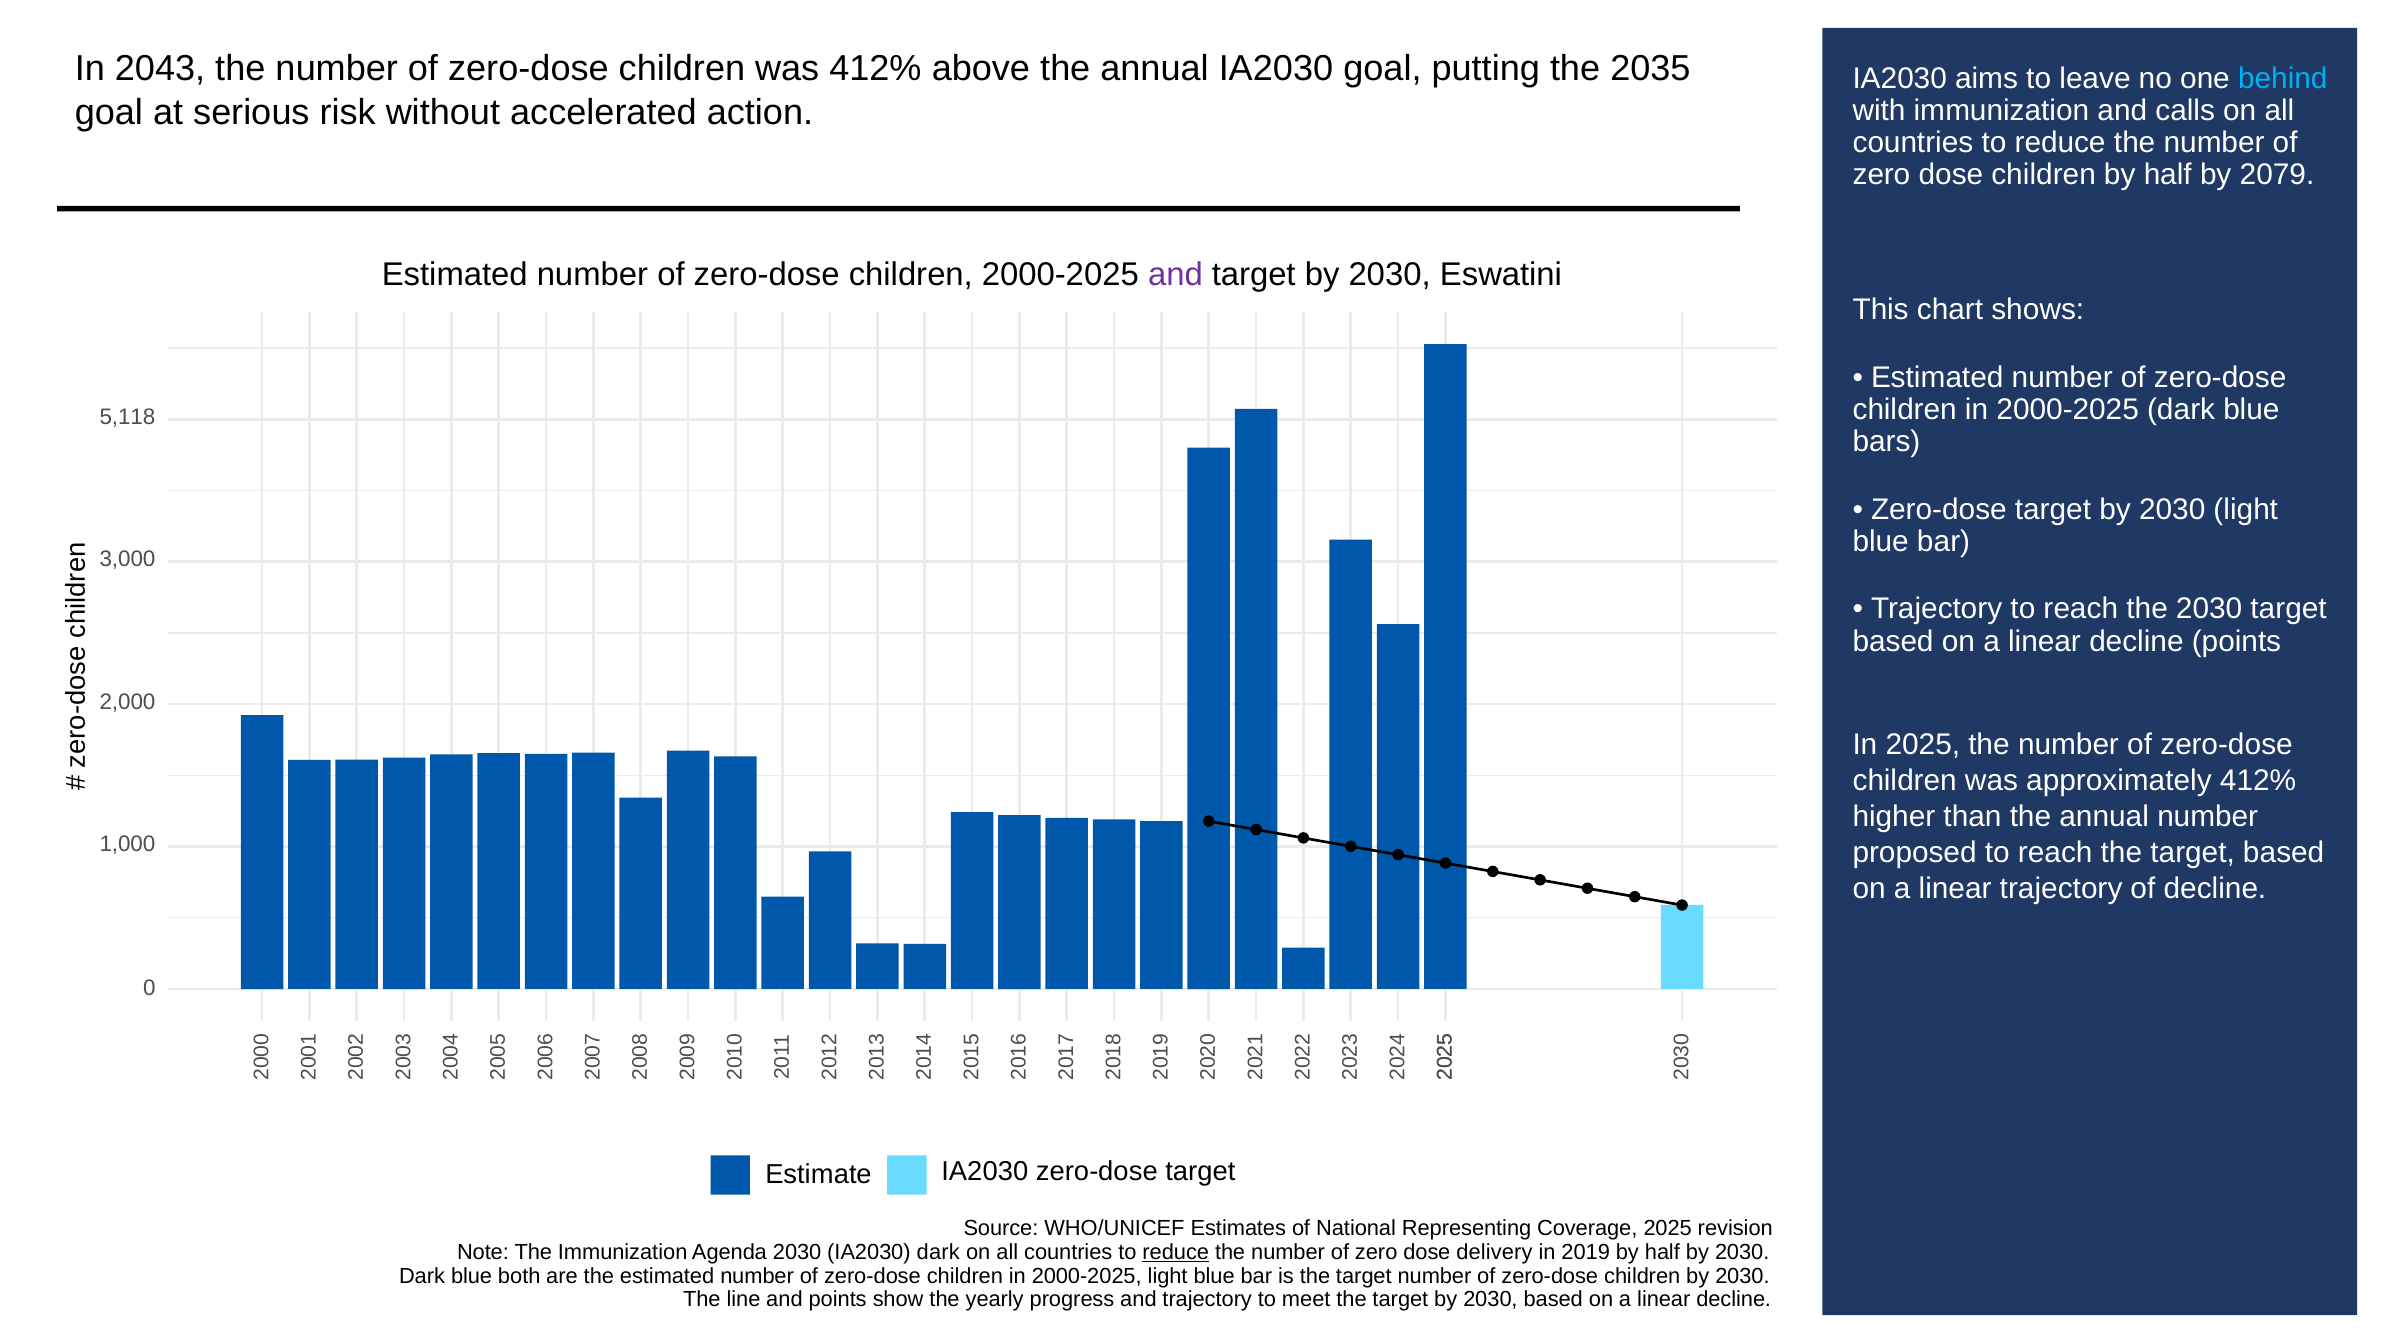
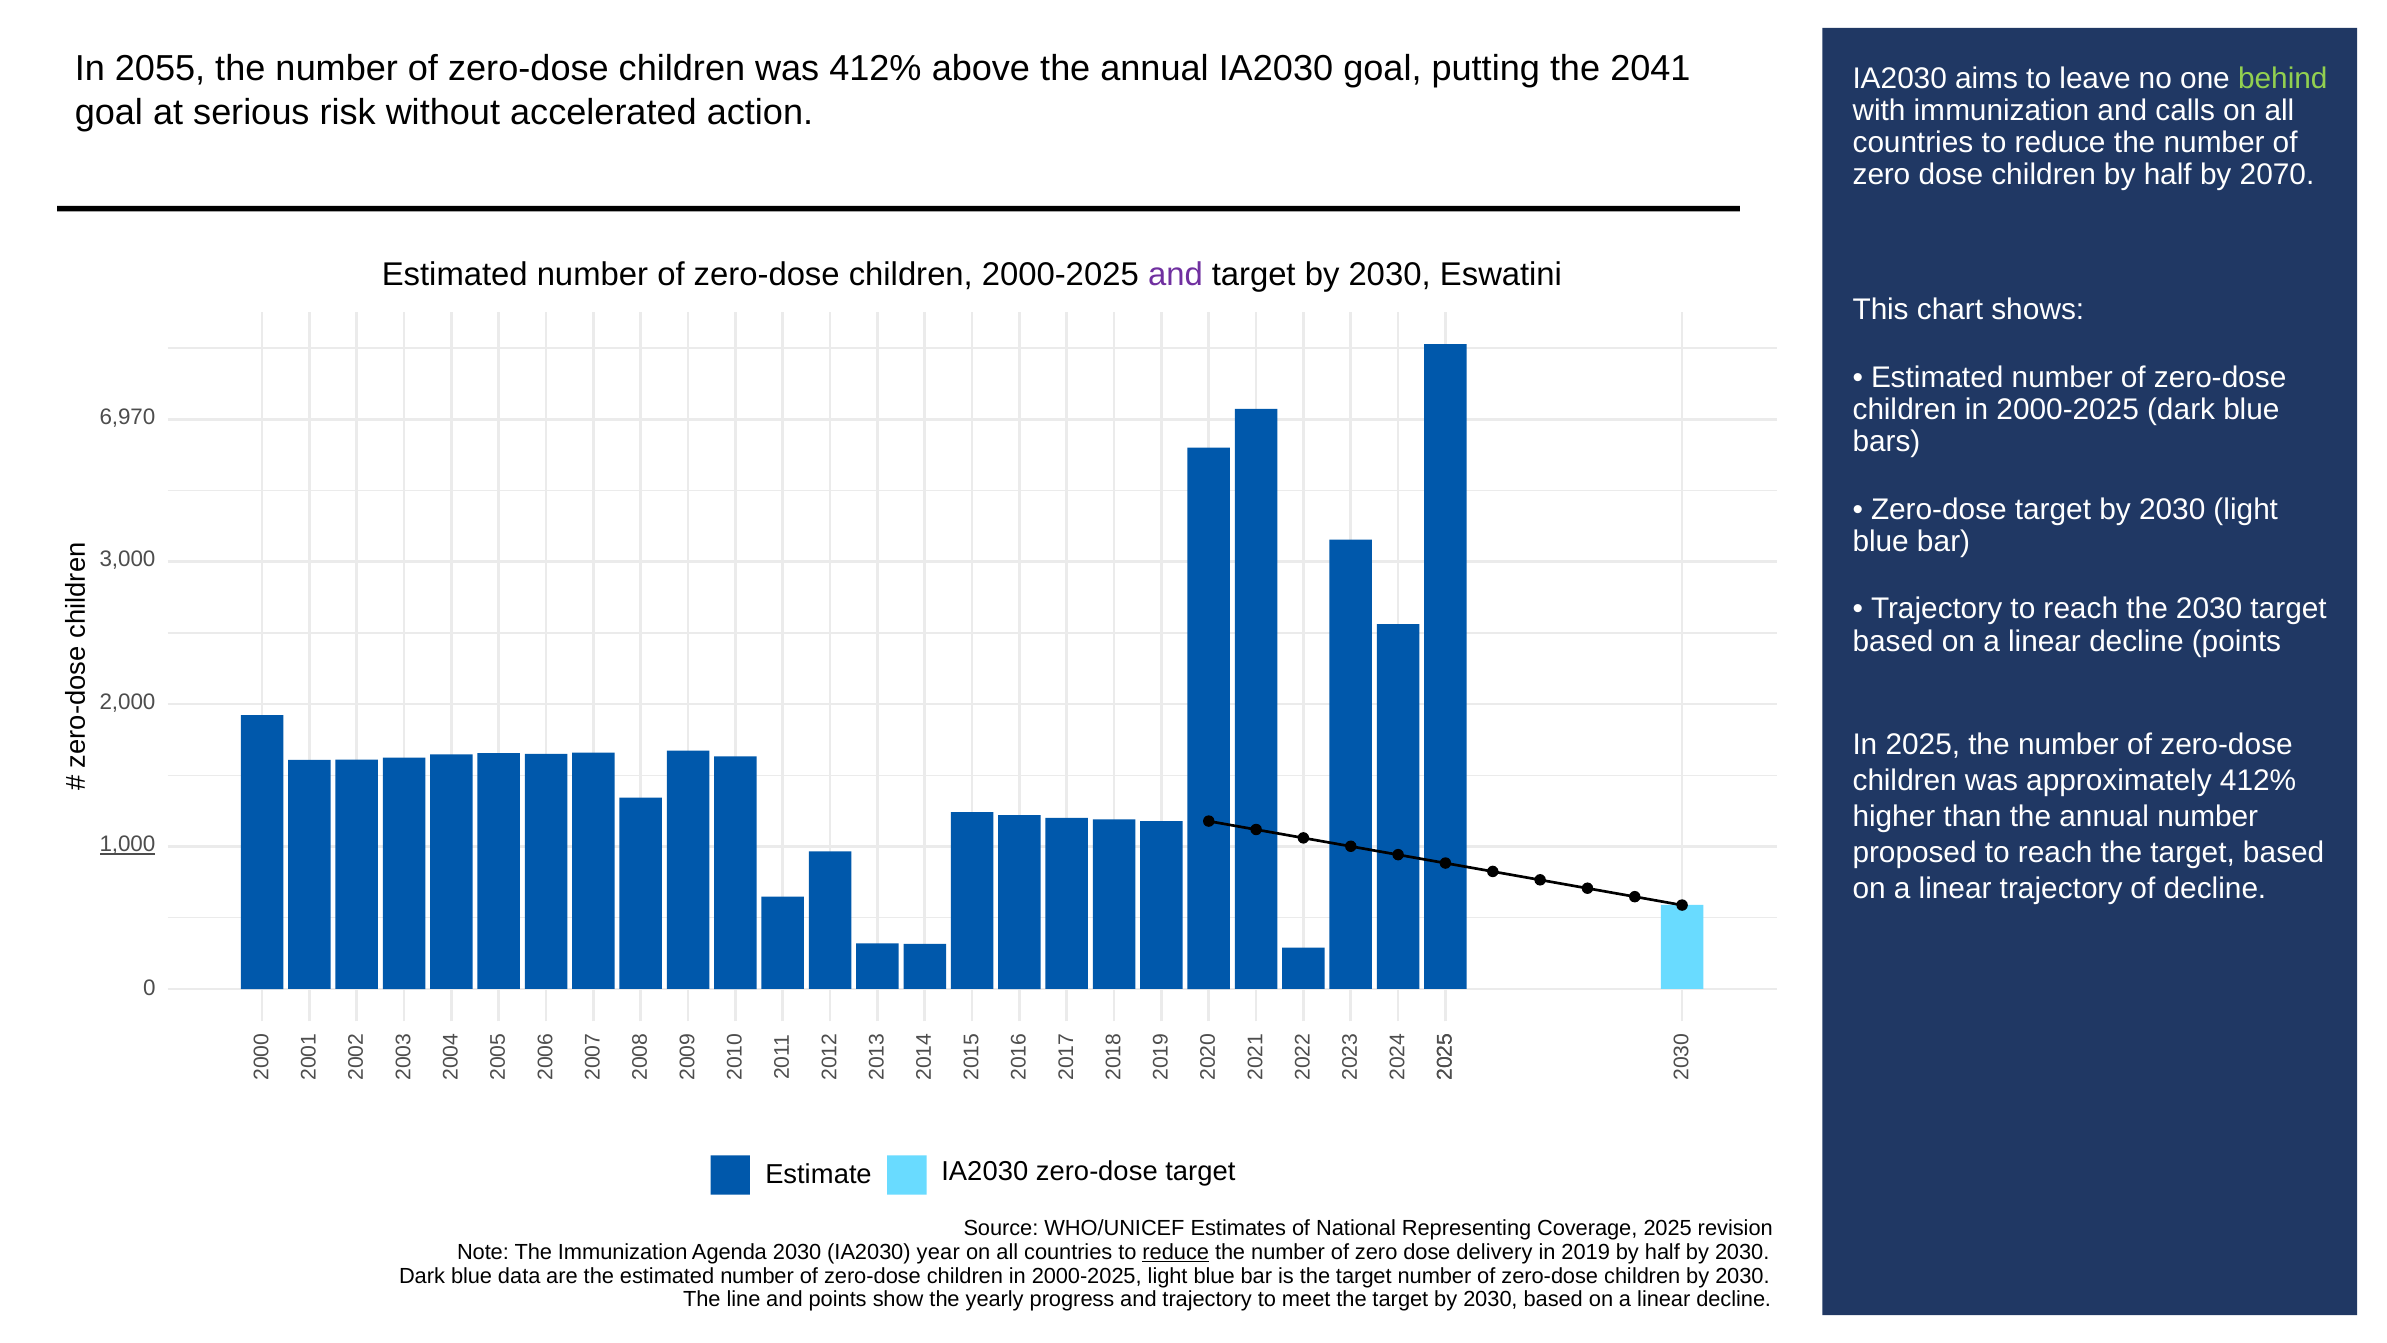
2043: 2043 -> 2055
2035: 2035 -> 2041
behind colour: light blue -> light green
2079: 2079 -> 2070
5,118: 5,118 -> 6,970
1,000 underline: none -> present
IA2030 dark: dark -> year
both: both -> data
